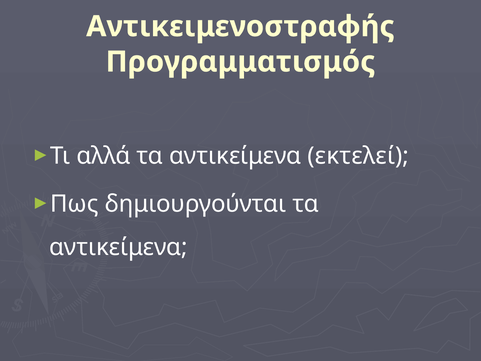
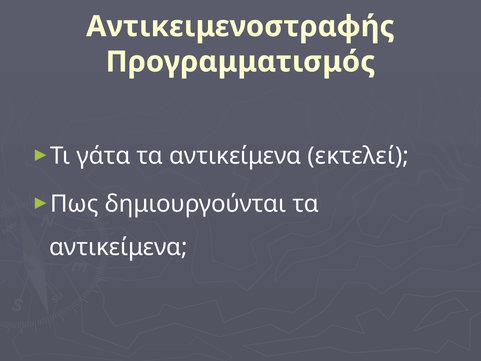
αλλά: αλλά -> γάτα
